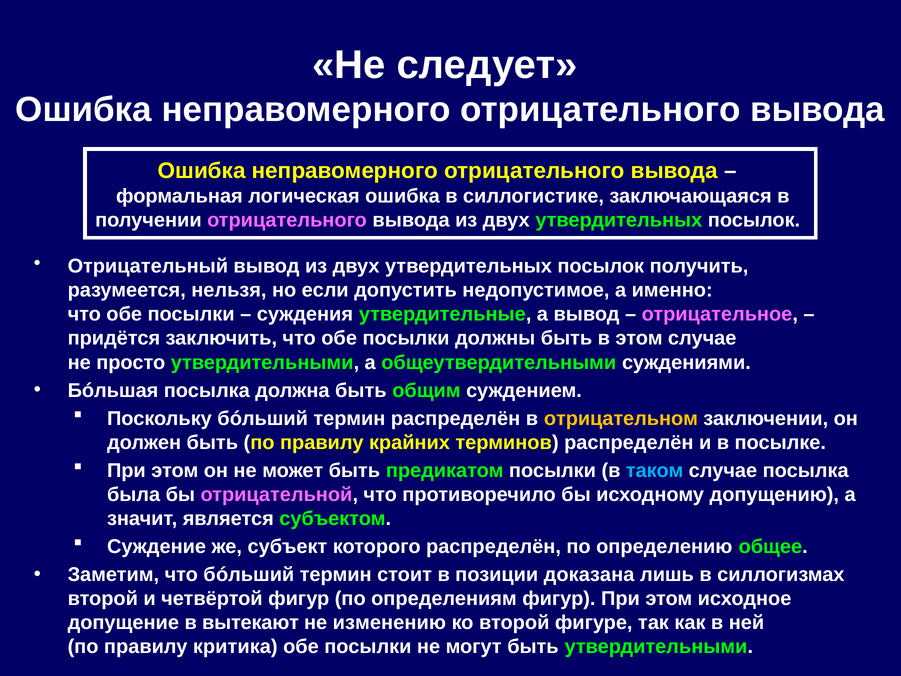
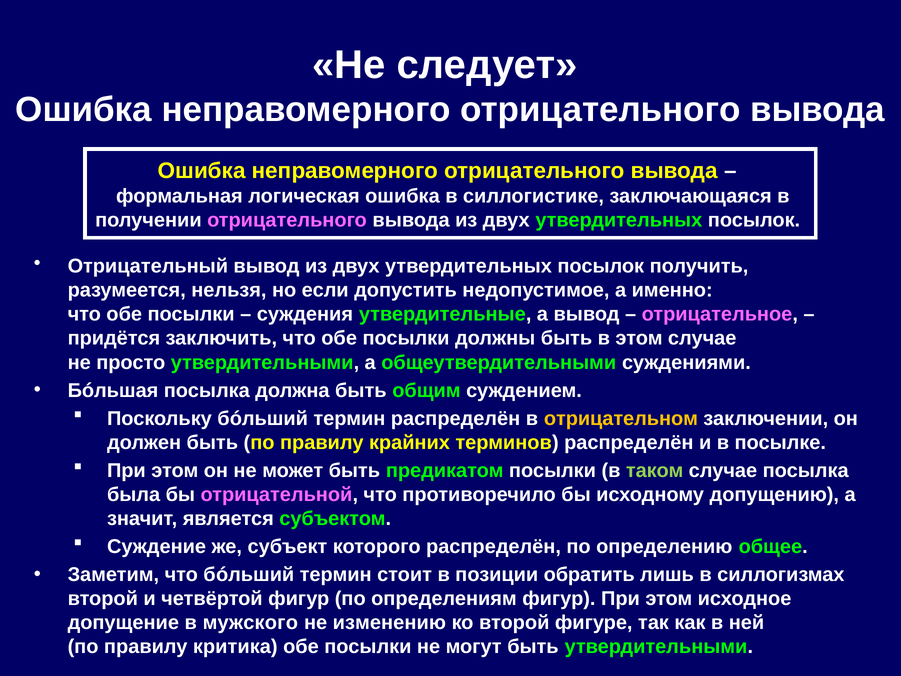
таком colour: light blue -> light green
доказана: доказана -> обратить
вытекают: вытекают -> мужского
